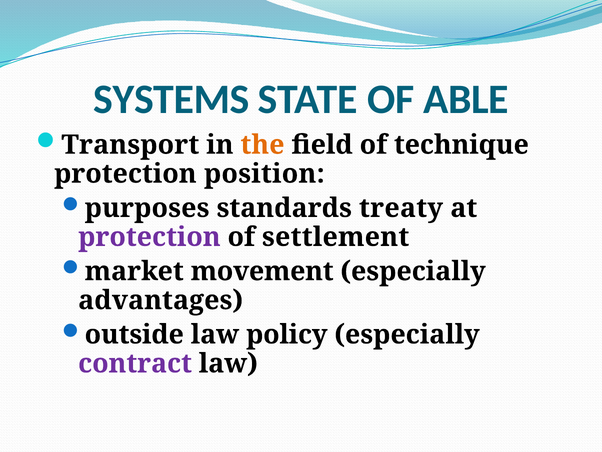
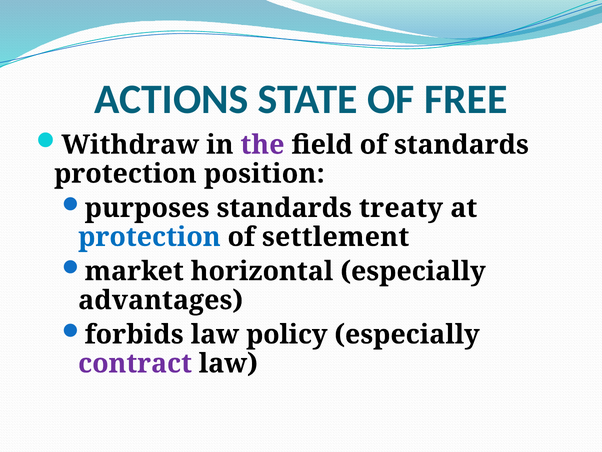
SYSTEMS: SYSTEMS -> ACTIONS
ABLE: ABLE -> FREE
Transport: Transport -> Withdraw
the colour: orange -> purple
of technique: technique -> standards
protection at (149, 237) colour: purple -> blue
movement: movement -> horizontal
outside: outside -> forbids
